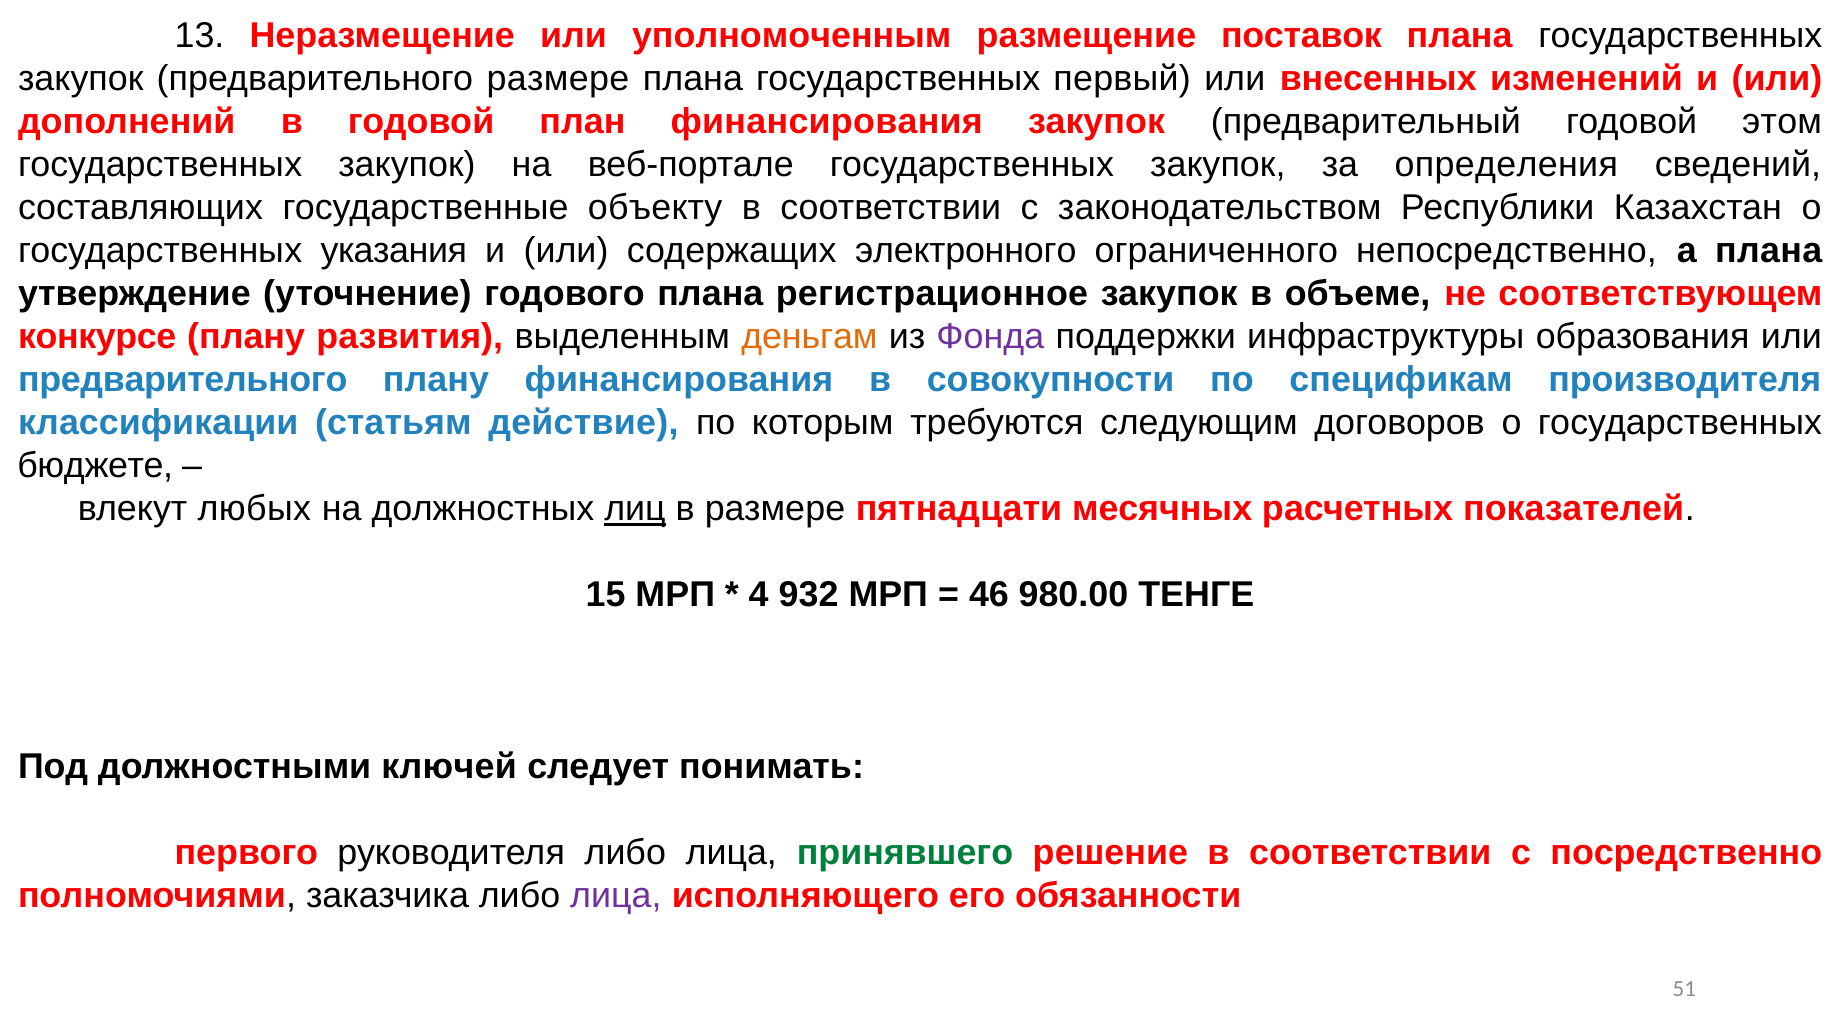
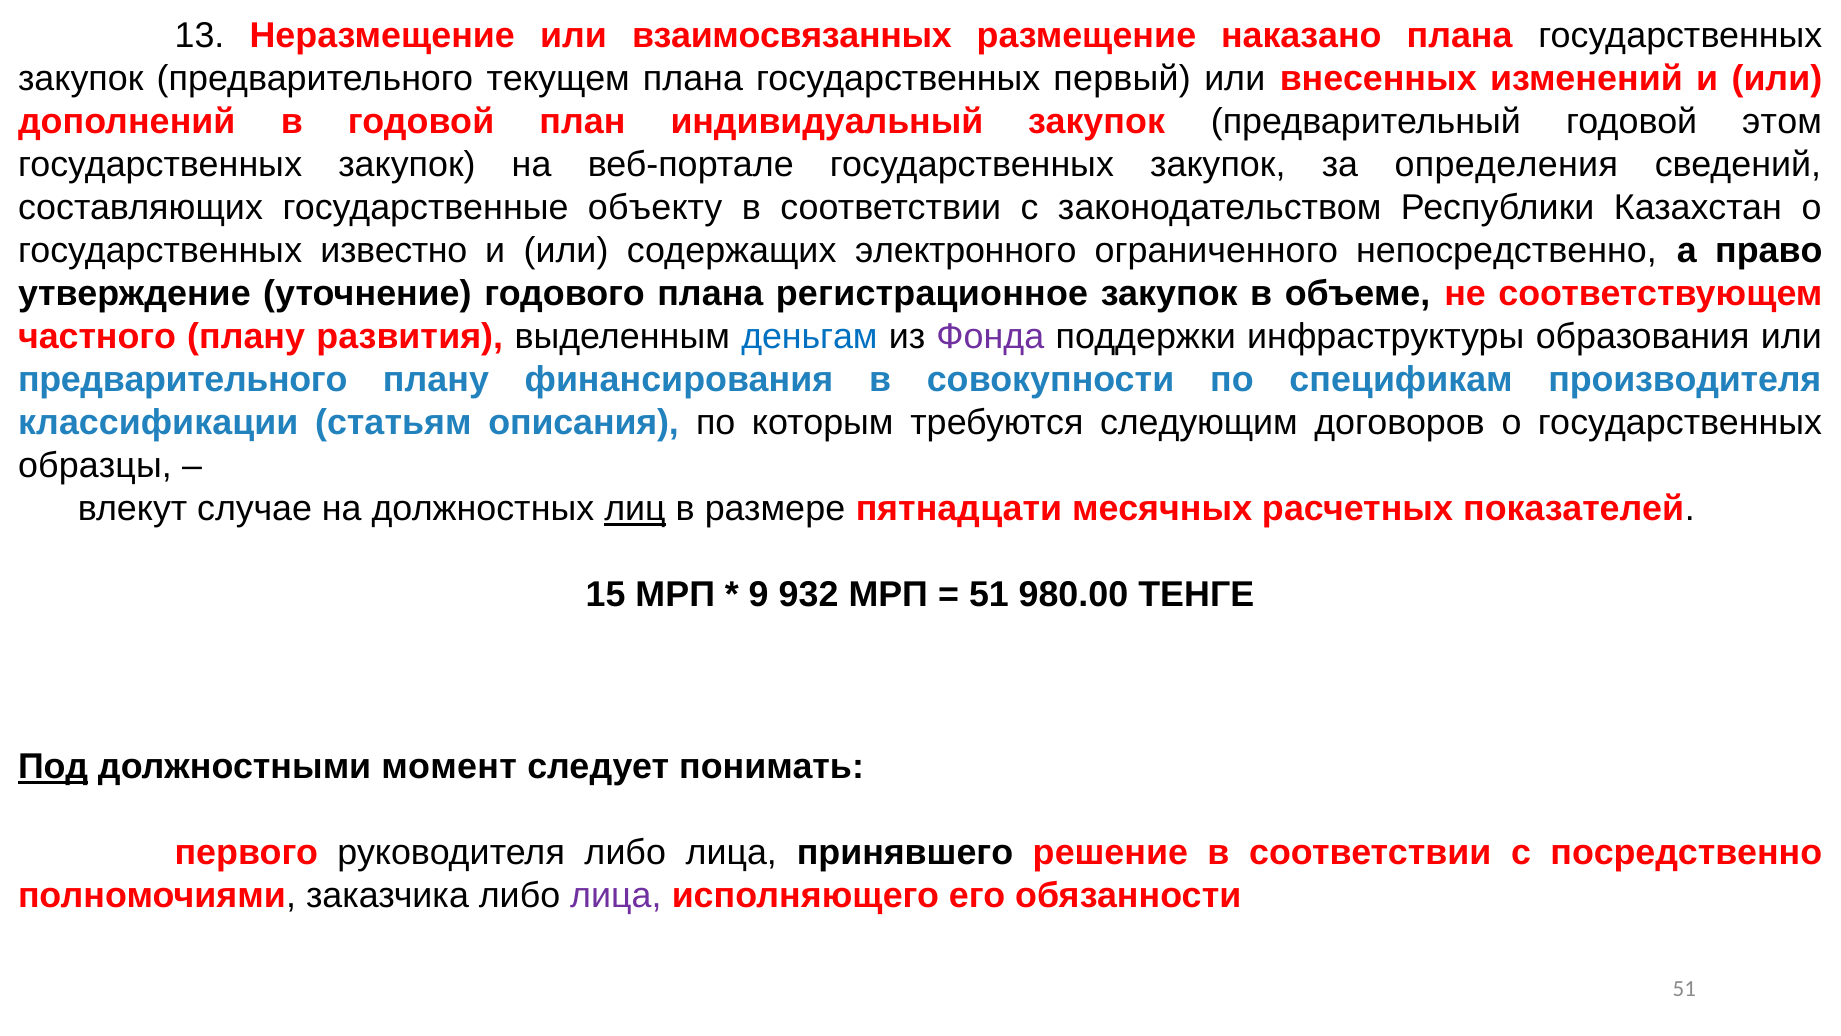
уполномоченным: уполномоченным -> взаимосвязанных
поставок: поставок -> наказано
предварительного размере: размере -> текущем
план финансирования: финансирования -> индивидуальный
указания: указания -> известно
а плана: плана -> право
конкурсе: конкурсе -> частного
деньгам colour: orange -> blue
действие: действие -> описания
бюджете: бюджете -> образцы
любых: любых -> случае
4: 4 -> 9
46 at (989, 595): 46 -> 51
Под underline: none -> present
ключей: ключей -> момент
принявшего colour: green -> black
